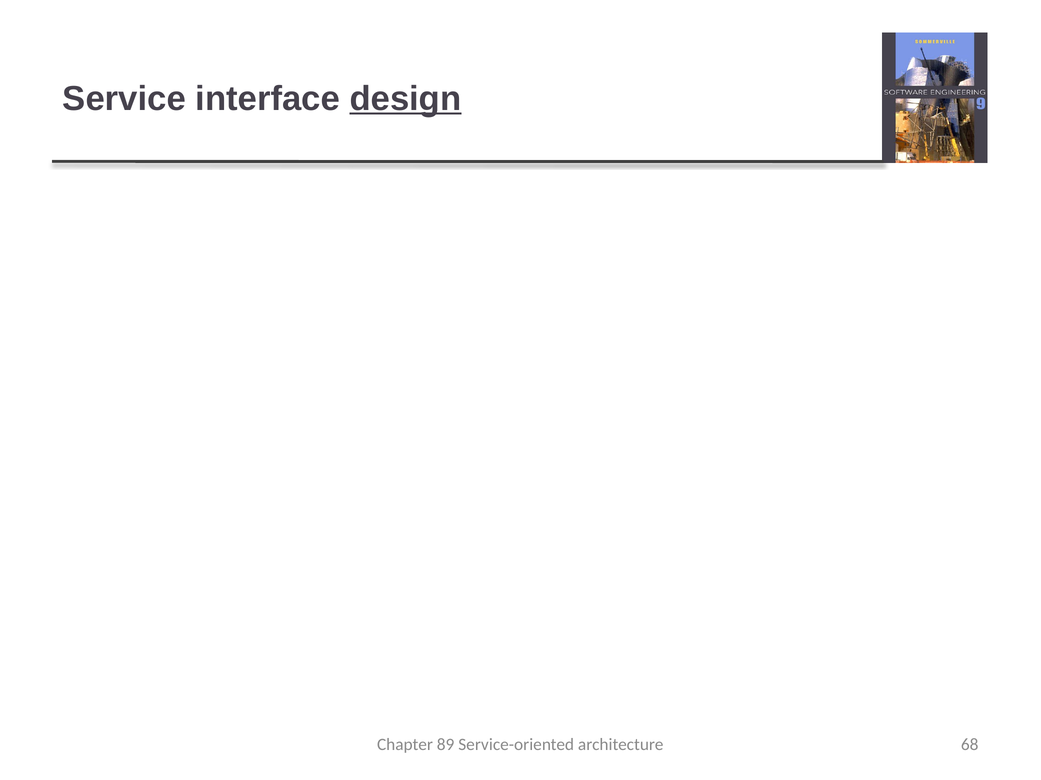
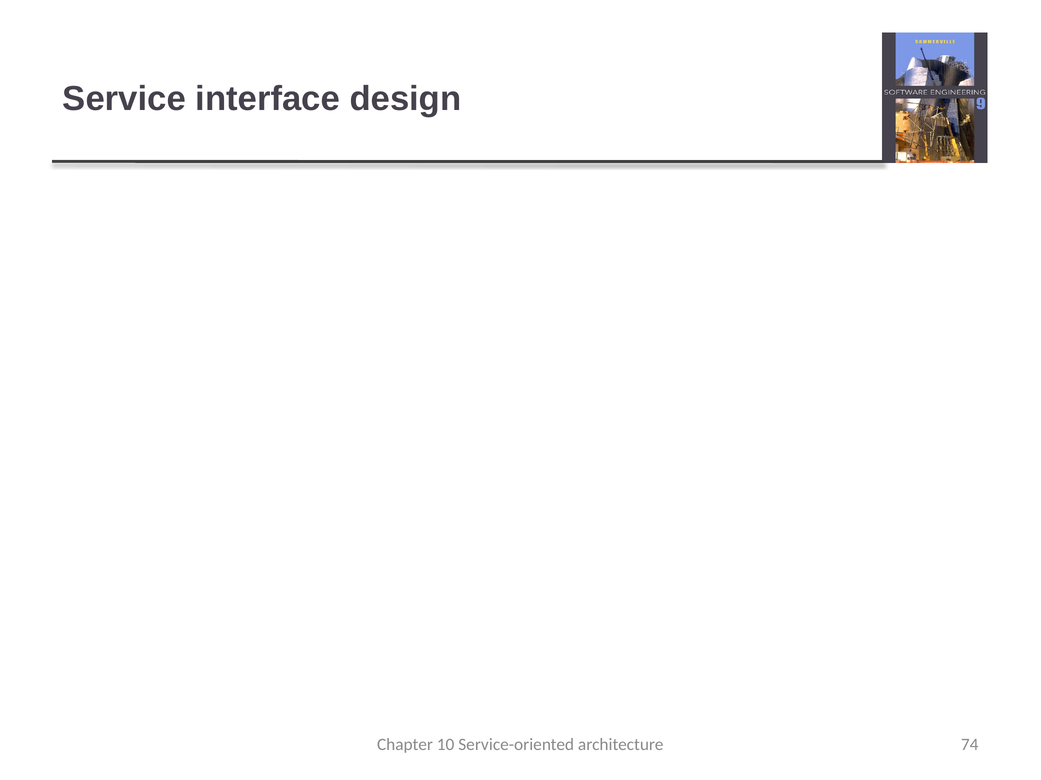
design underline: present -> none
89: 89 -> 10
68: 68 -> 74
